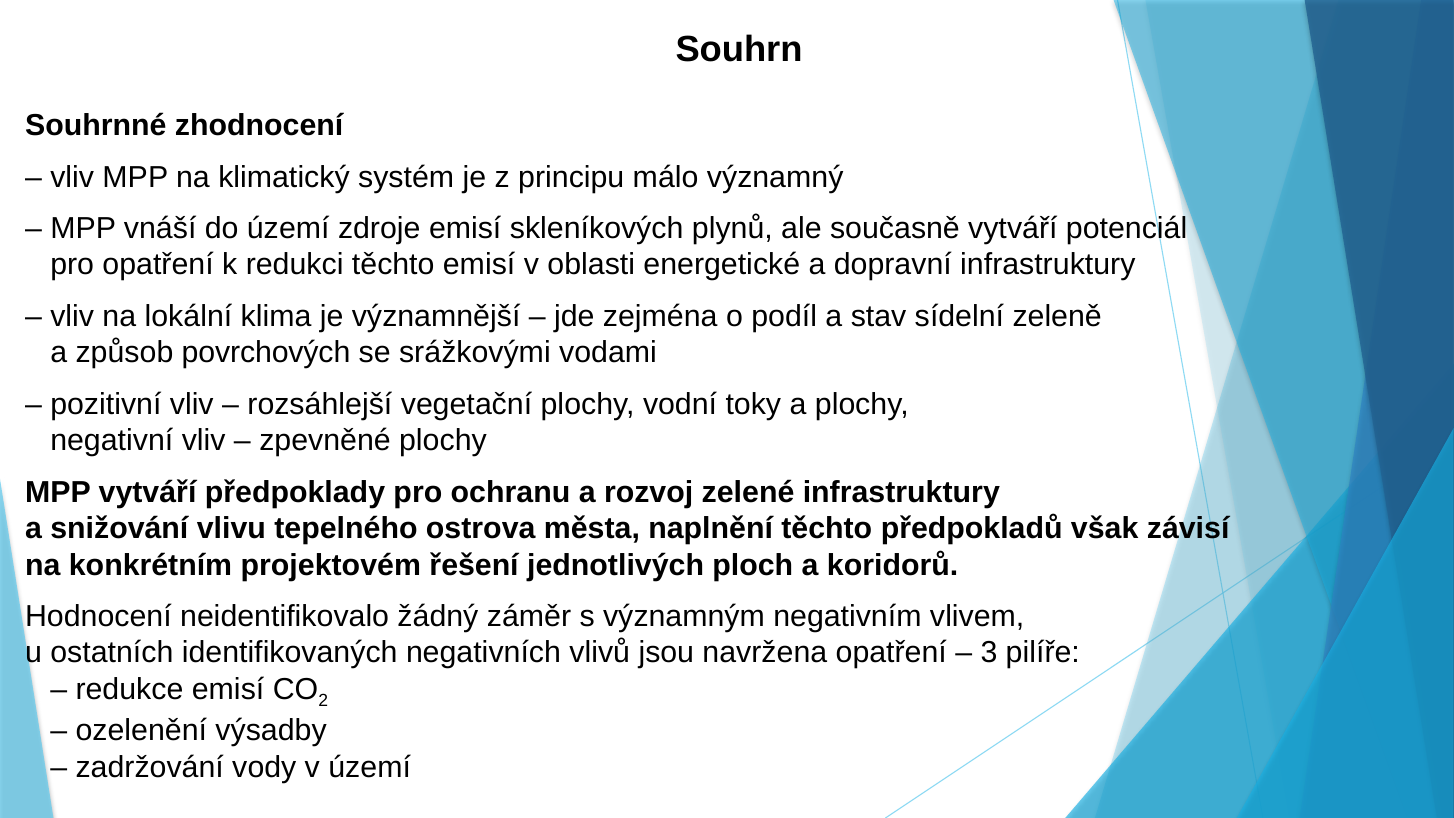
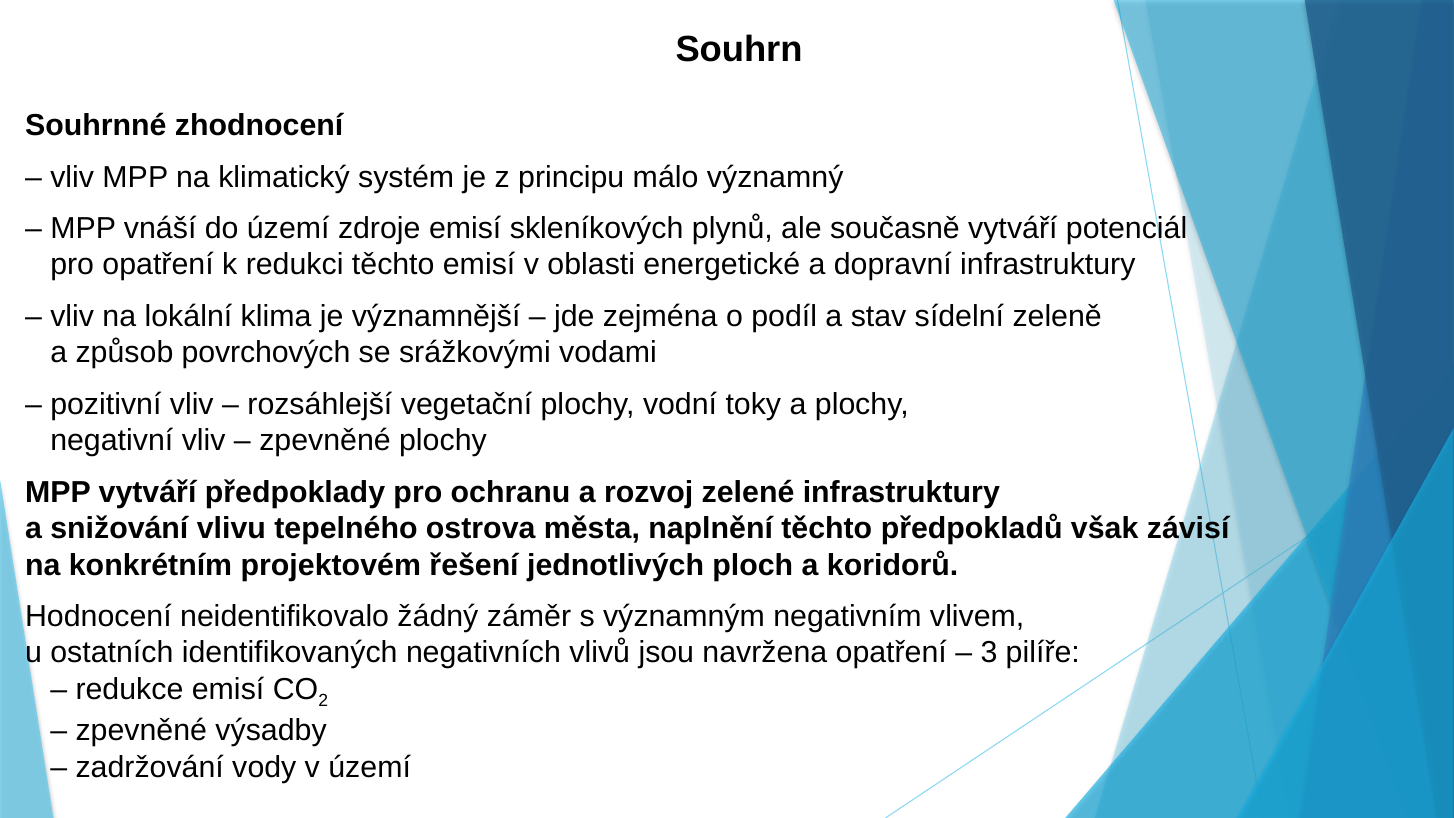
ozelenění at (141, 731): ozelenění -> zpevněné
